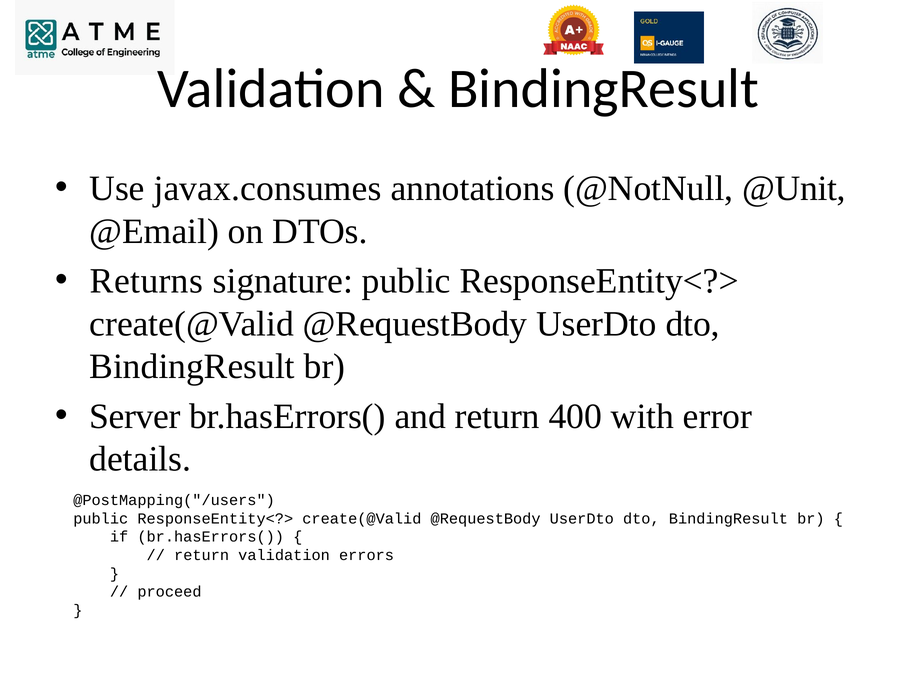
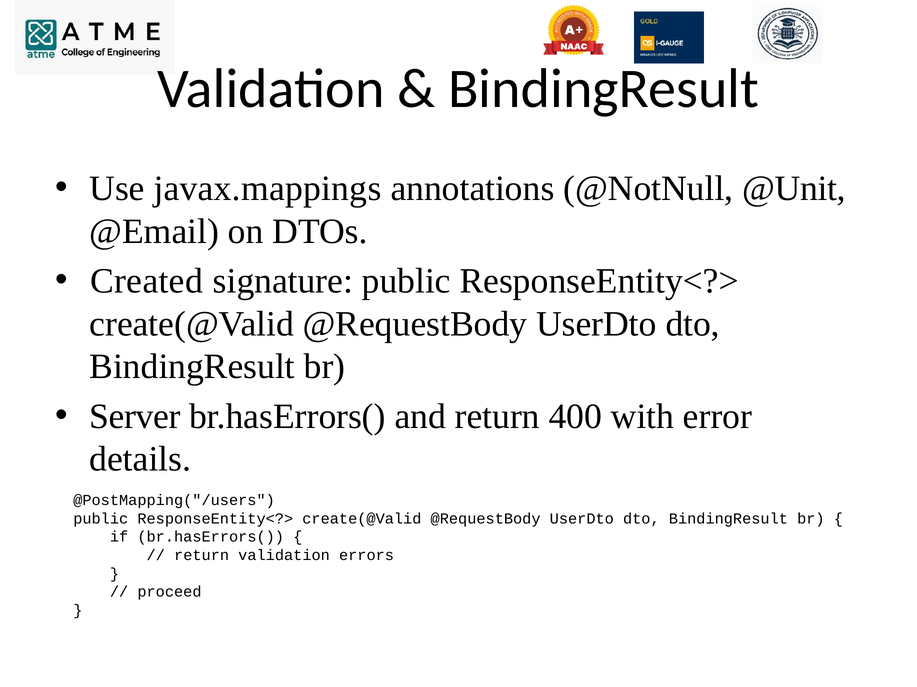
javax.consumes: javax.consumes -> javax.mappings
Returns: Returns -> Created
